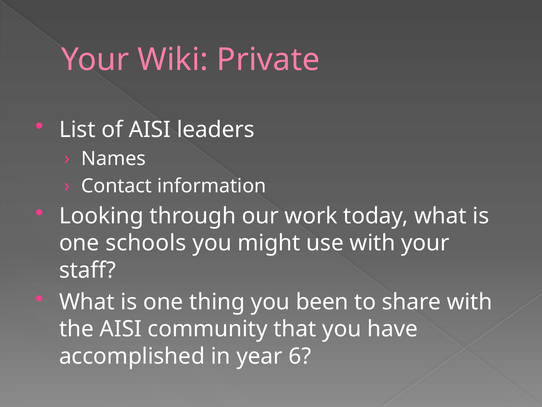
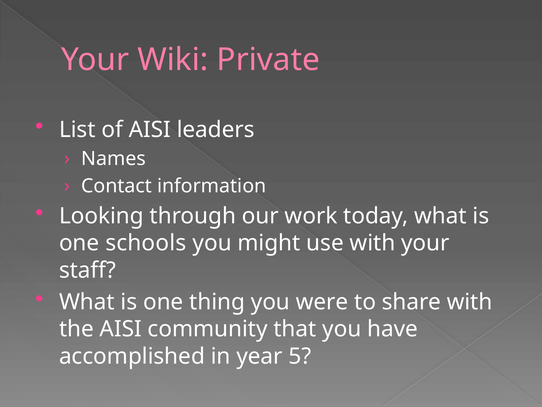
been: been -> were
6: 6 -> 5
